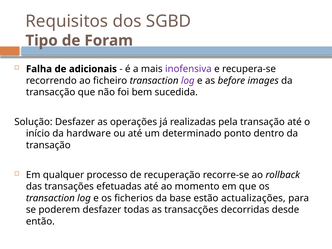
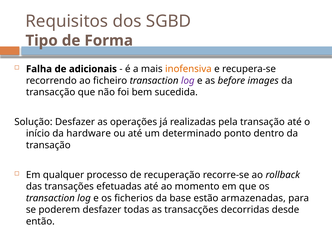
Foram: Foram -> Forma
inofensiva colour: purple -> orange
actualizações: actualizações -> armazenadas
